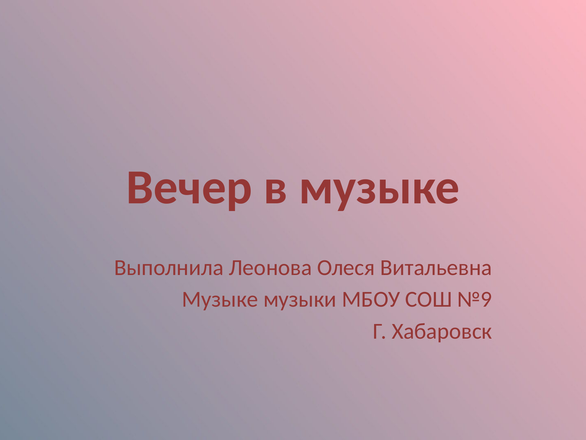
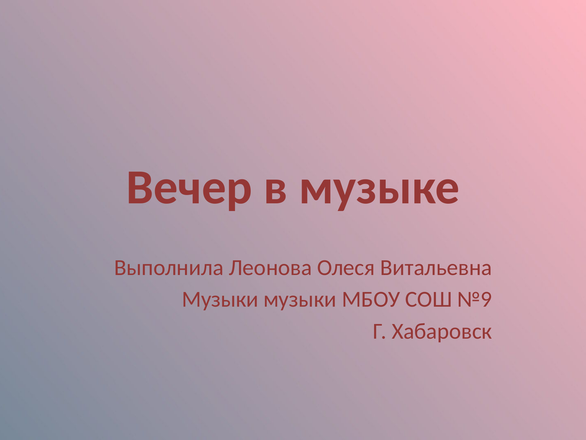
Музыке at (220, 299): Музыке -> Музыки
